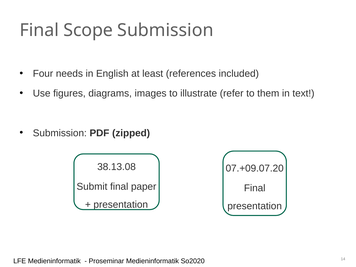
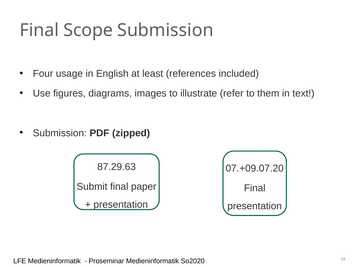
needs: needs -> usage
38.13.08: 38.13.08 -> 87.29.63
